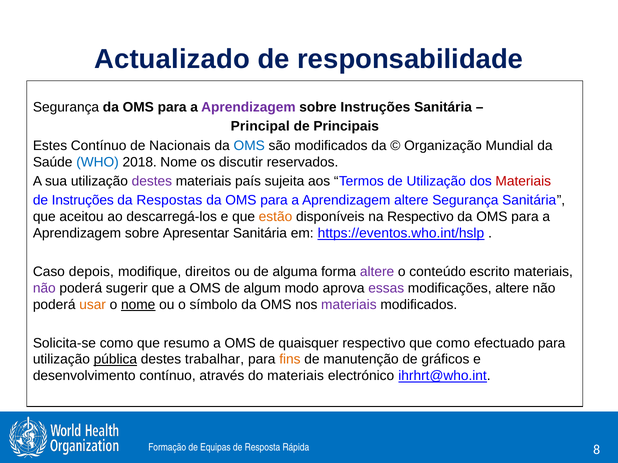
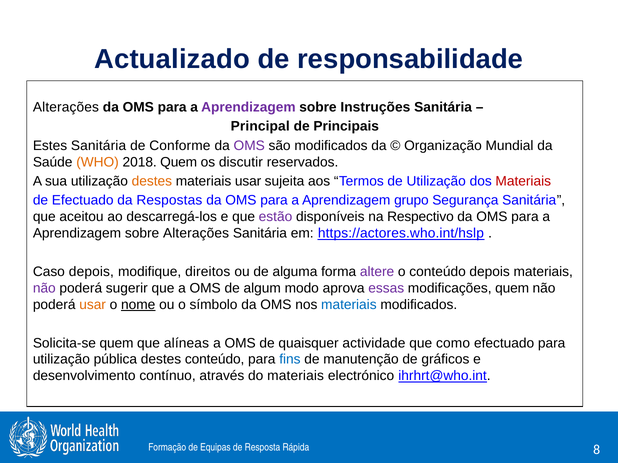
Segurança at (66, 107): Segurança -> Alterações
Estes Contínuo: Contínuo -> Sanitária
Nacionais: Nacionais -> Conforme
OMS at (249, 146) colour: blue -> purple
WHO colour: blue -> orange
2018 Nome: Nome -> Quem
destes at (152, 181) colour: purple -> orange
materiais país: país -> usar
de Instruções: Instruções -> Efectuado
Aprendizagem altere: altere -> grupo
estão colour: orange -> purple
sobre Apresentar: Apresentar -> Alterações
https://eventos.who.int/hslp: https://eventos.who.int/hslp -> https://actores.who.int/hslp
conteúdo escrito: escrito -> depois
modificações altere: altere -> quem
materiais at (349, 305) colour: purple -> blue
Solicita-se como: como -> quem
resumo: resumo -> alíneas
quaisquer respectivo: respectivo -> actividade
pública underline: present -> none
destes trabalhar: trabalhar -> conteúdo
fins colour: orange -> blue
